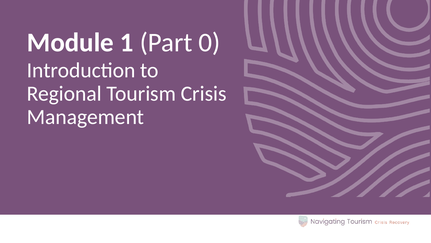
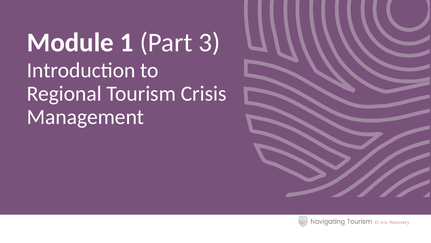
0: 0 -> 3
